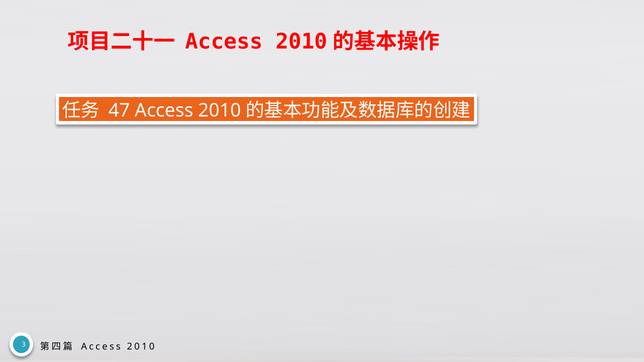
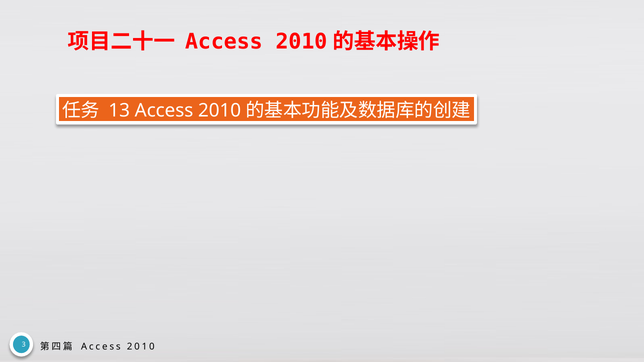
47: 47 -> 13
